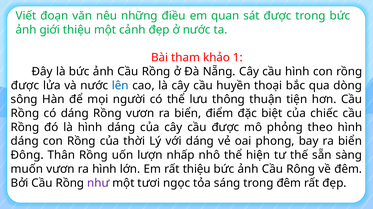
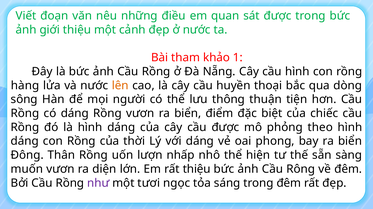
được at (25, 86): được -> hàng
lên colour: blue -> orange
ra hình: hình -> diện
